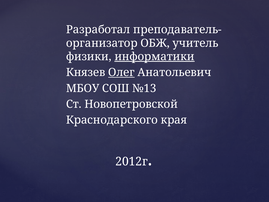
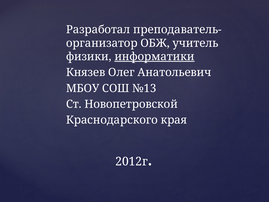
Олег underline: present -> none
